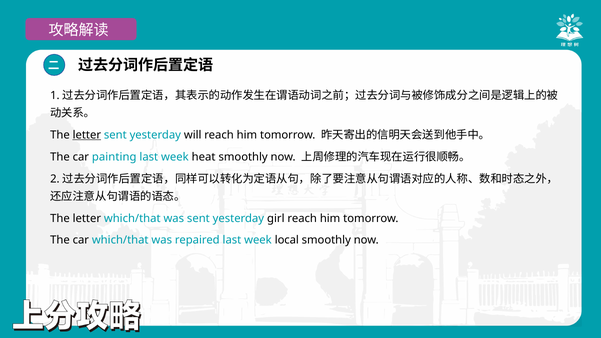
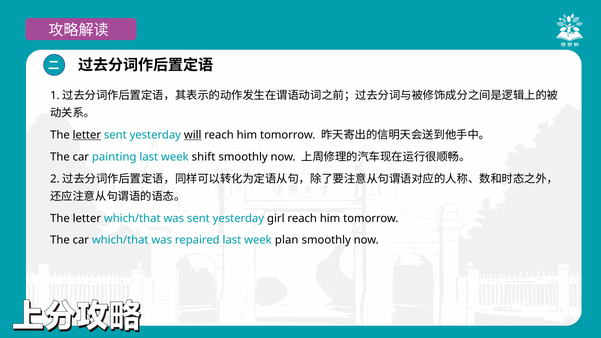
will underline: none -> present
heat: heat -> shift
local: local -> plan
